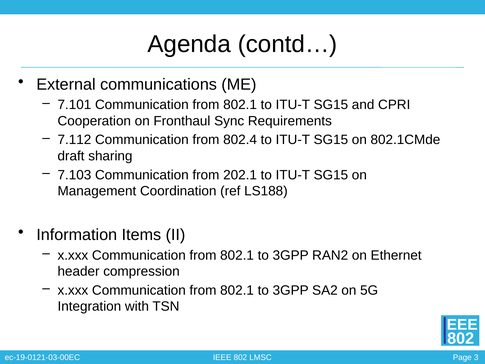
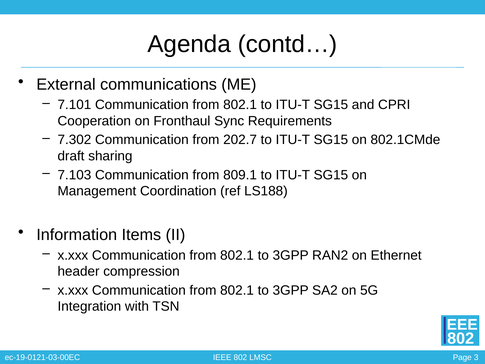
7.112: 7.112 -> 7.302
802.4: 802.4 -> 202.7
202.1: 202.1 -> 809.1
